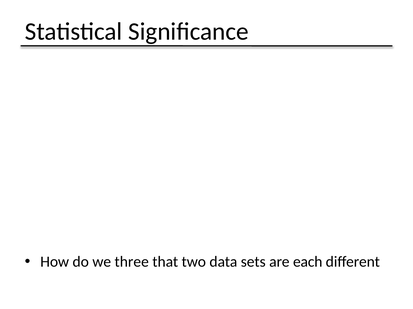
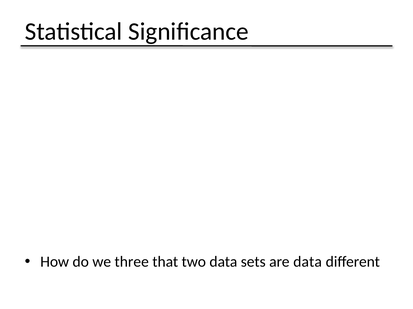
are each: each -> data
